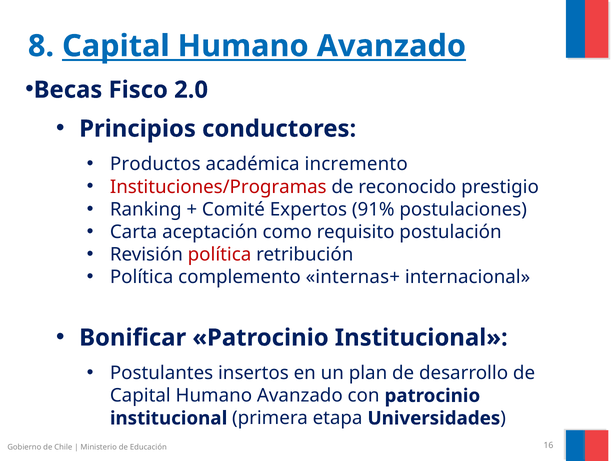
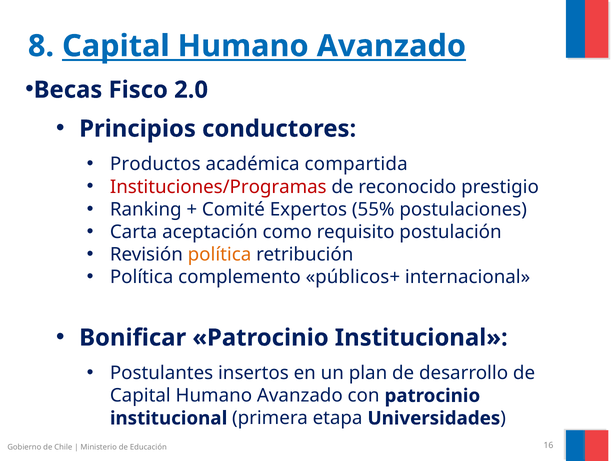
incremento: incremento -> compartida
91%: 91% -> 55%
política at (220, 255) colour: red -> orange
internas+: internas+ -> públicos+
